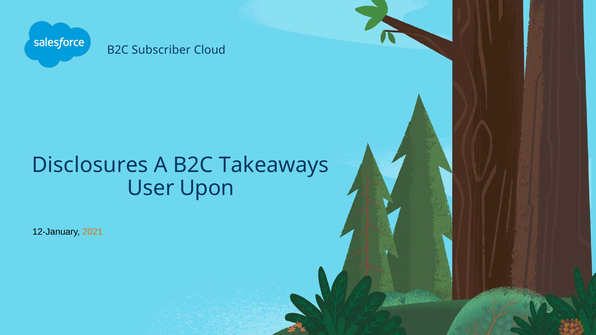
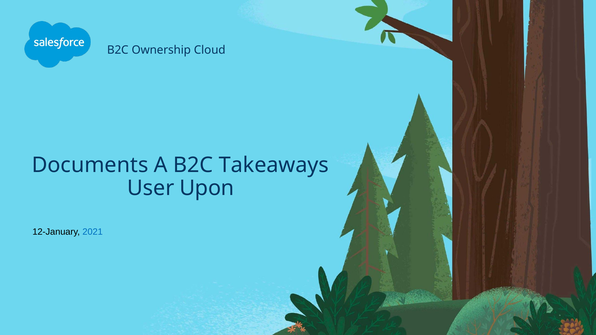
Subscriber: Subscriber -> Ownership
Disclosures: Disclosures -> Documents
2021 colour: orange -> blue
